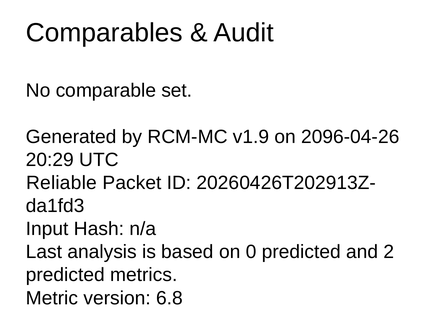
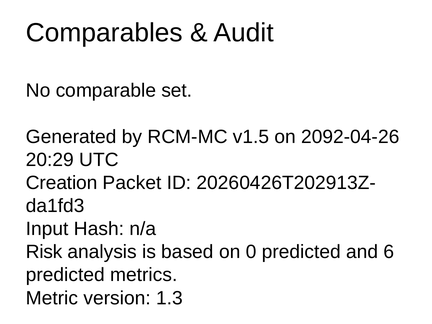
v1.9: v1.9 -> v1.5
2096-04-26: 2096-04-26 -> 2092-04-26
Reliable: Reliable -> Creation
Last: Last -> Risk
2: 2 -> 6
6.8: 6.8 -> 1.3
